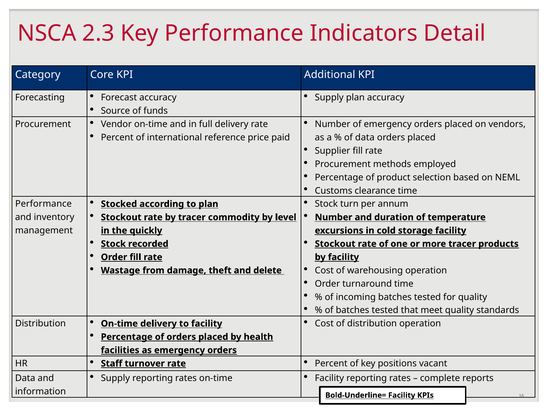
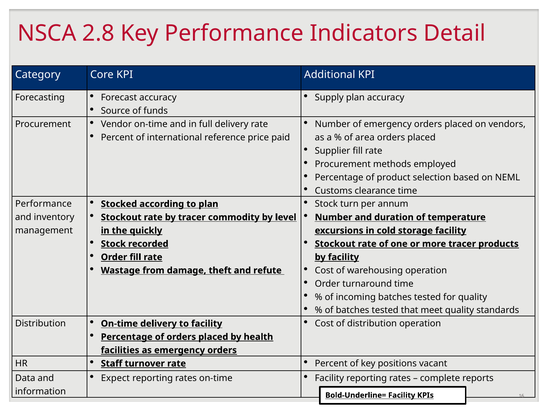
2.3: 2.3 -> 2.8
of data: data -> area
delete: delete -> refute
Supply at (115, 378): Supply -> Expect
